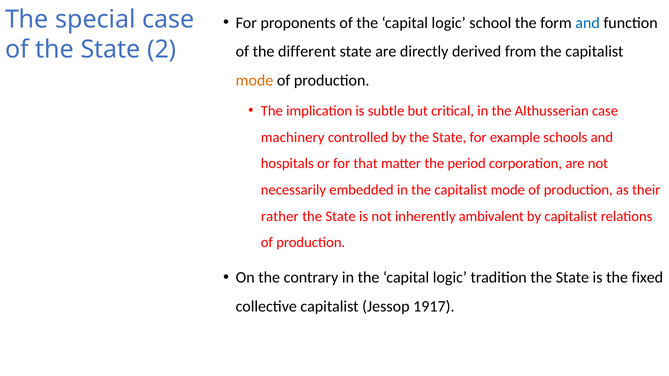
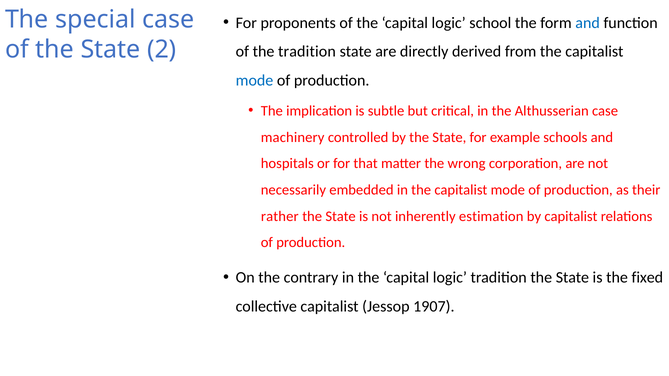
the different: different -> tradition
mode at (255, 80) colour: orange -> blue
period: period -> wrong
ambivalent: ambivalent -> estimation
1917: 1917 -> 1907
